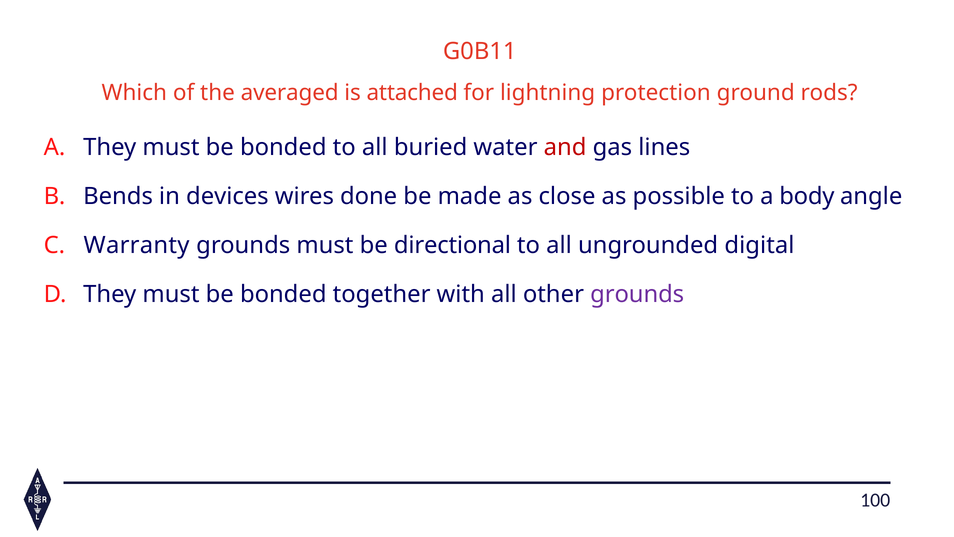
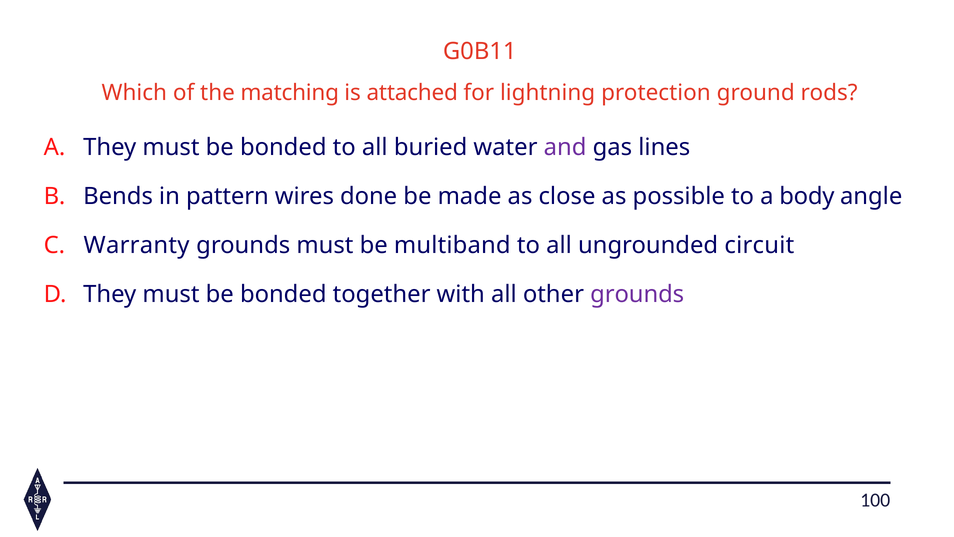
averaged: averaged -> matching
and colour: red -> purple
devices: devices -> pattern
directional: directional -> multiband
digital: digital -> circuit
